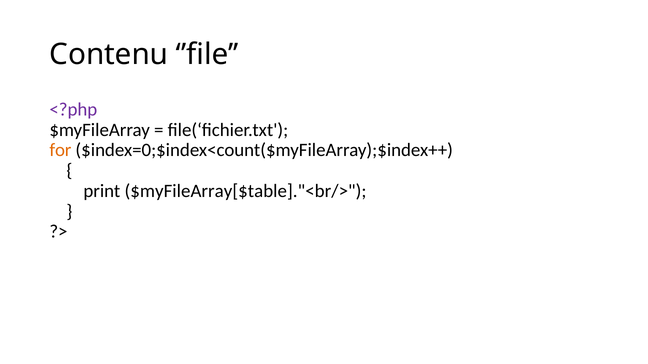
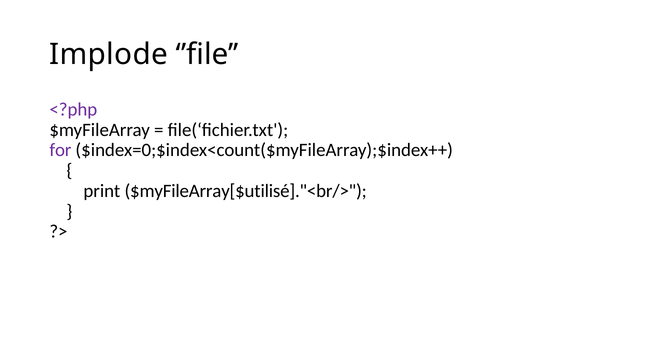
Contenu: Contenu -> Implode
for colour: orange -> purple
$myFileArray[$table]."<br/>: $myFileArray[$table]."<br/> -> $myFileArray[$utilisé]."<br/>
